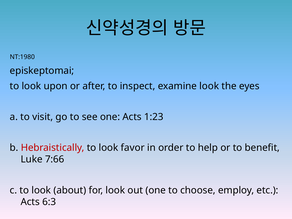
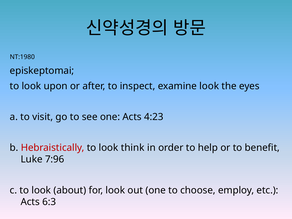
1:23: 1:23 -> 4:23
favor: favor -> think
7:66: 7:66 -> 7:96
